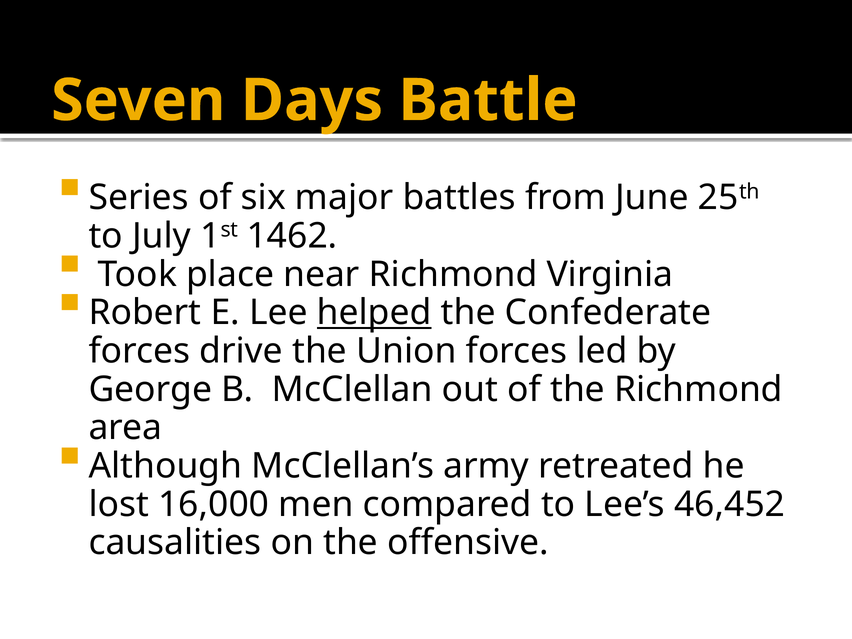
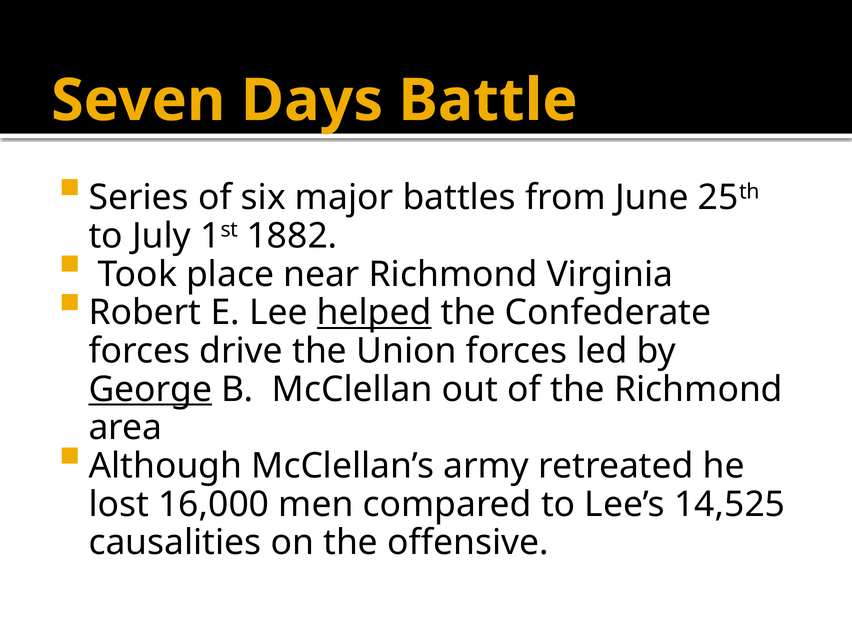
1462: 1462 -> 1882
George underline: none -> present
46,452: 46,452 -> 14,525
